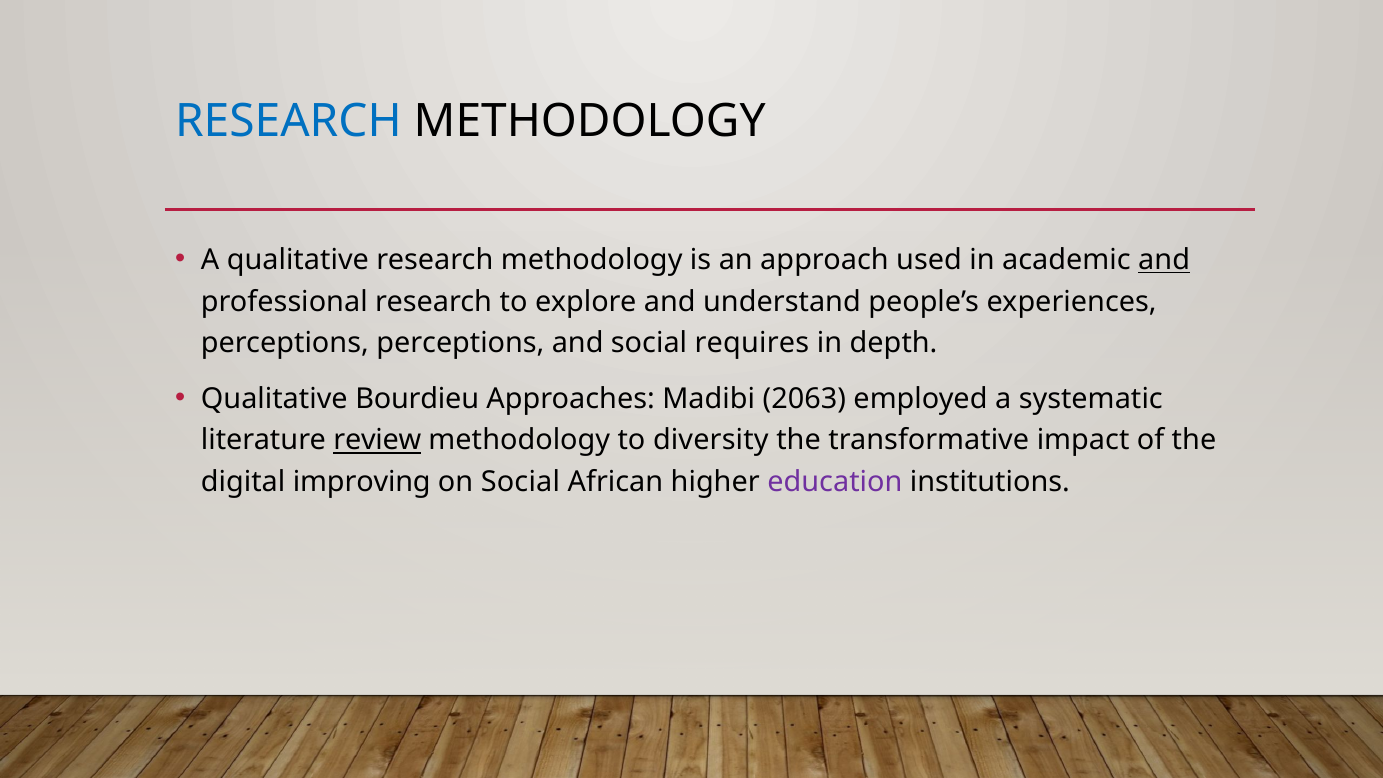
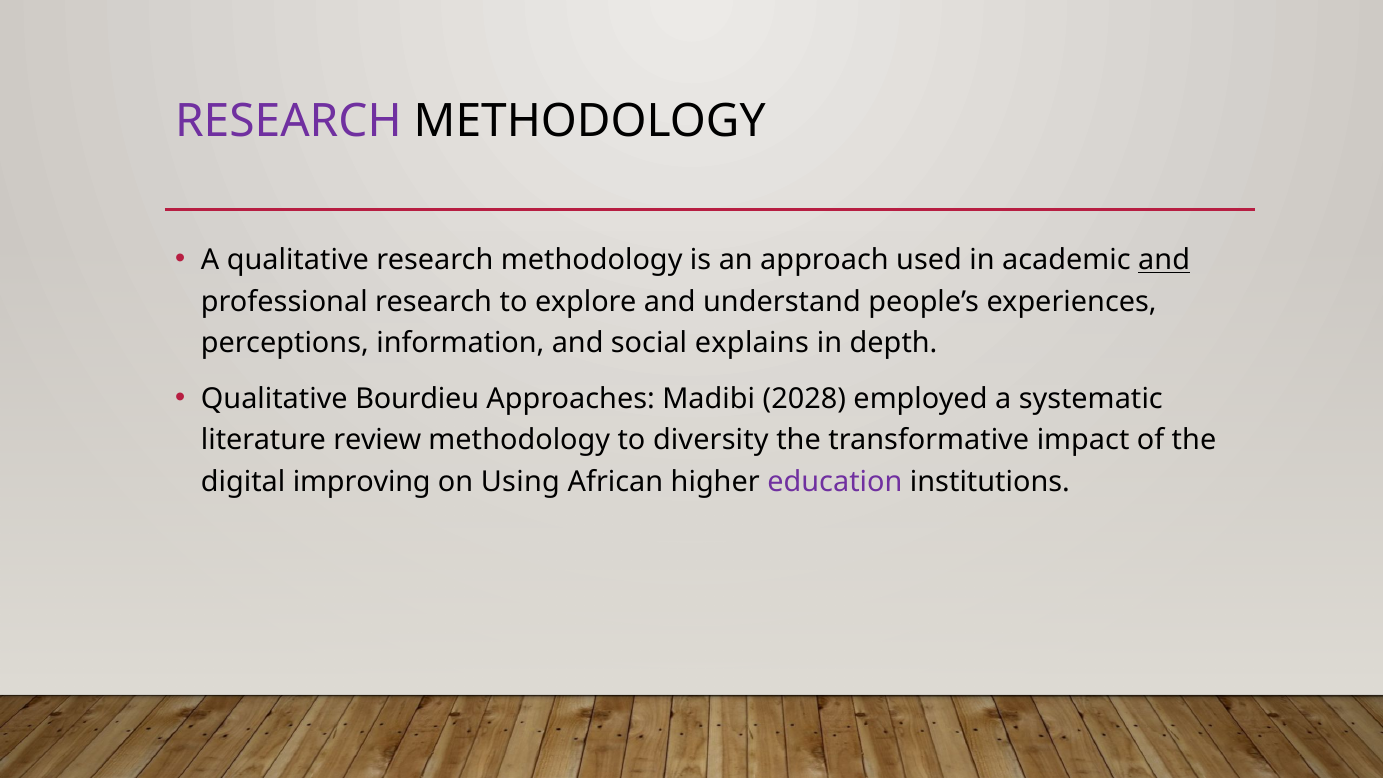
RESEARCH at (288, 121) colour: blue -> purple
perceptions perceptions: perceptions -> information
requires: requires -> explains
2063: 2063 -> 2028
review underline: present -> none
on Social: Social -> Using
